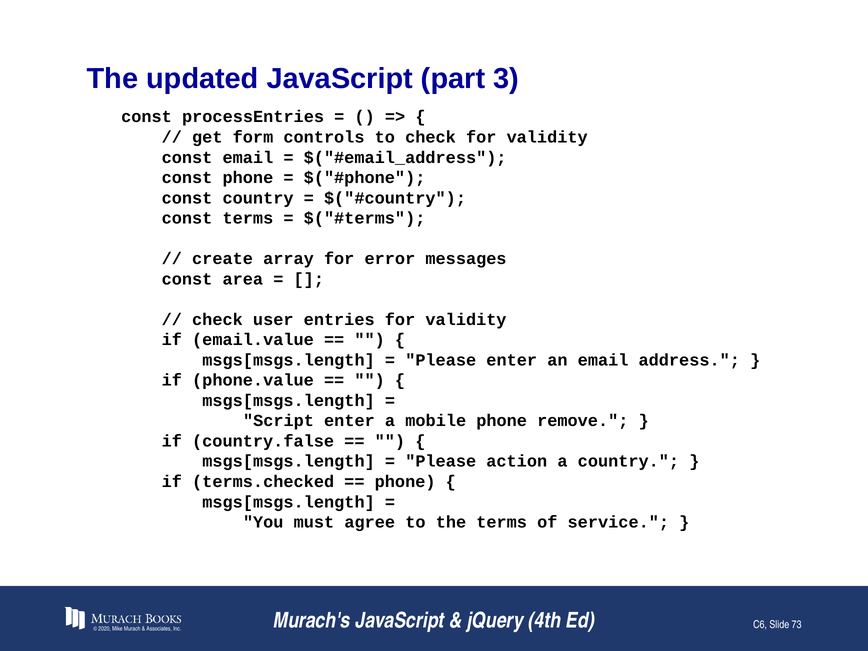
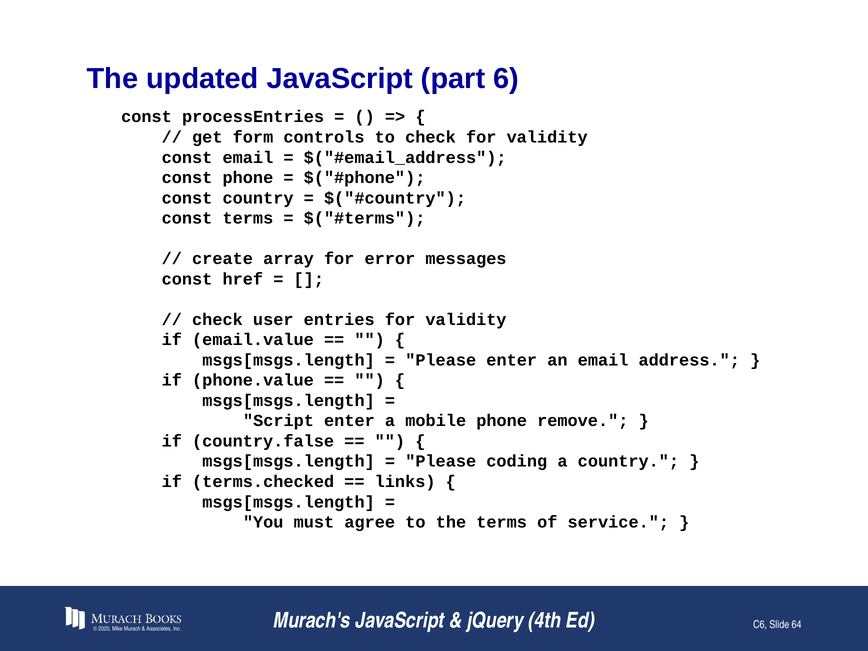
3: 3 -> 6
area: area -> href
action: action -> coding
phone at (405, 482): phone -> links
73: 73 -> 64
